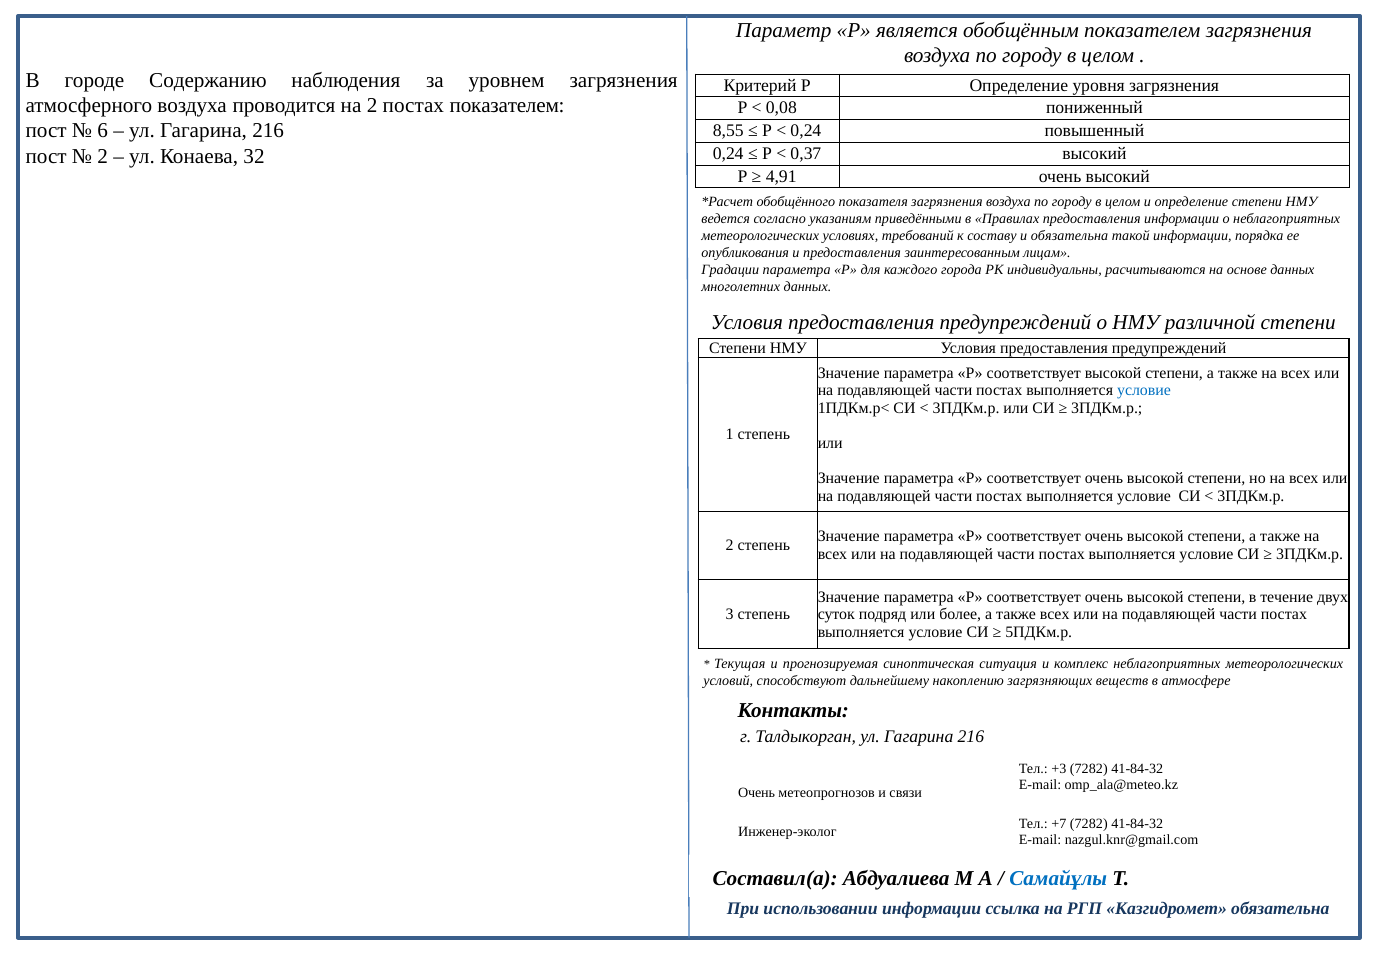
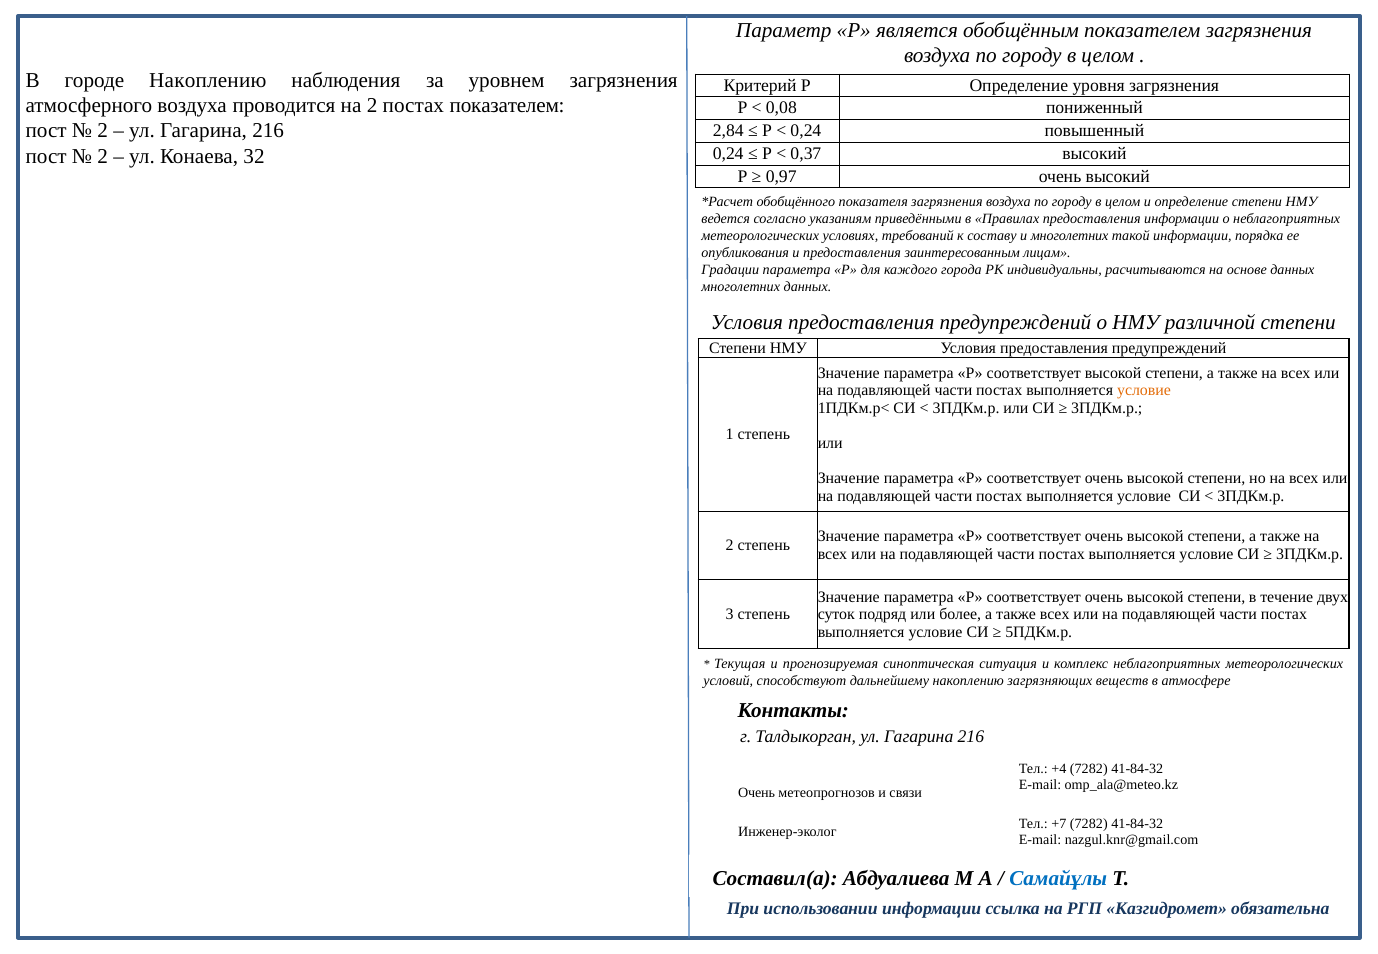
городе Содержанию: Содержанию -> Накоплению
6 at (103, 131): 6 -> 2
8,55: 8,55 -> 2,84
4,91: 4,91 -> 0,97
и обязательна: обязательна -> многолетних
условие at (1144, 390) colour: blue -> orange
+3: +3 -> +4
